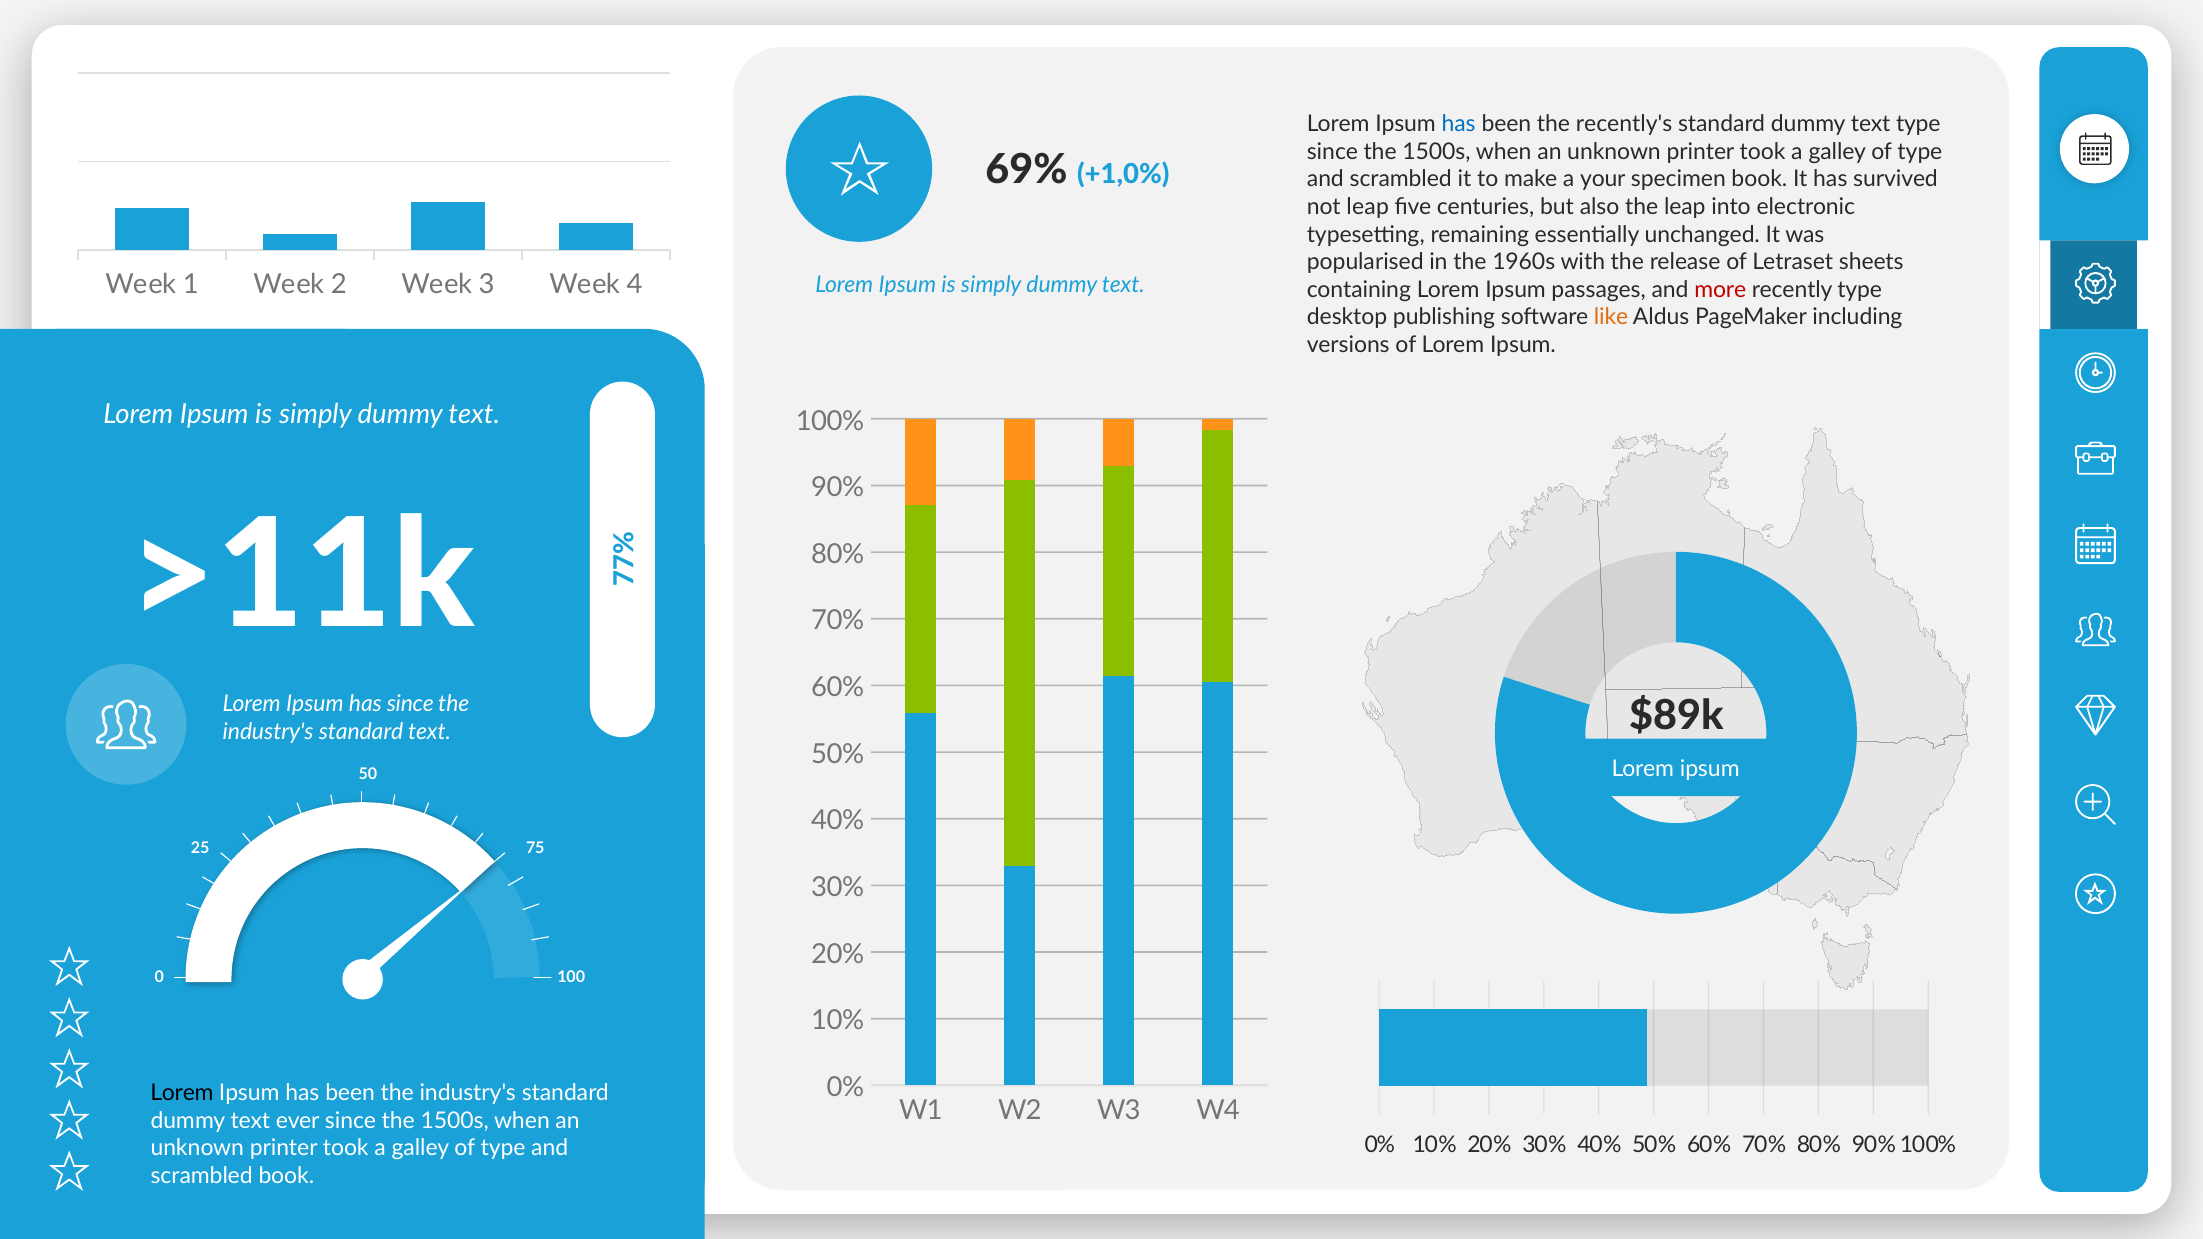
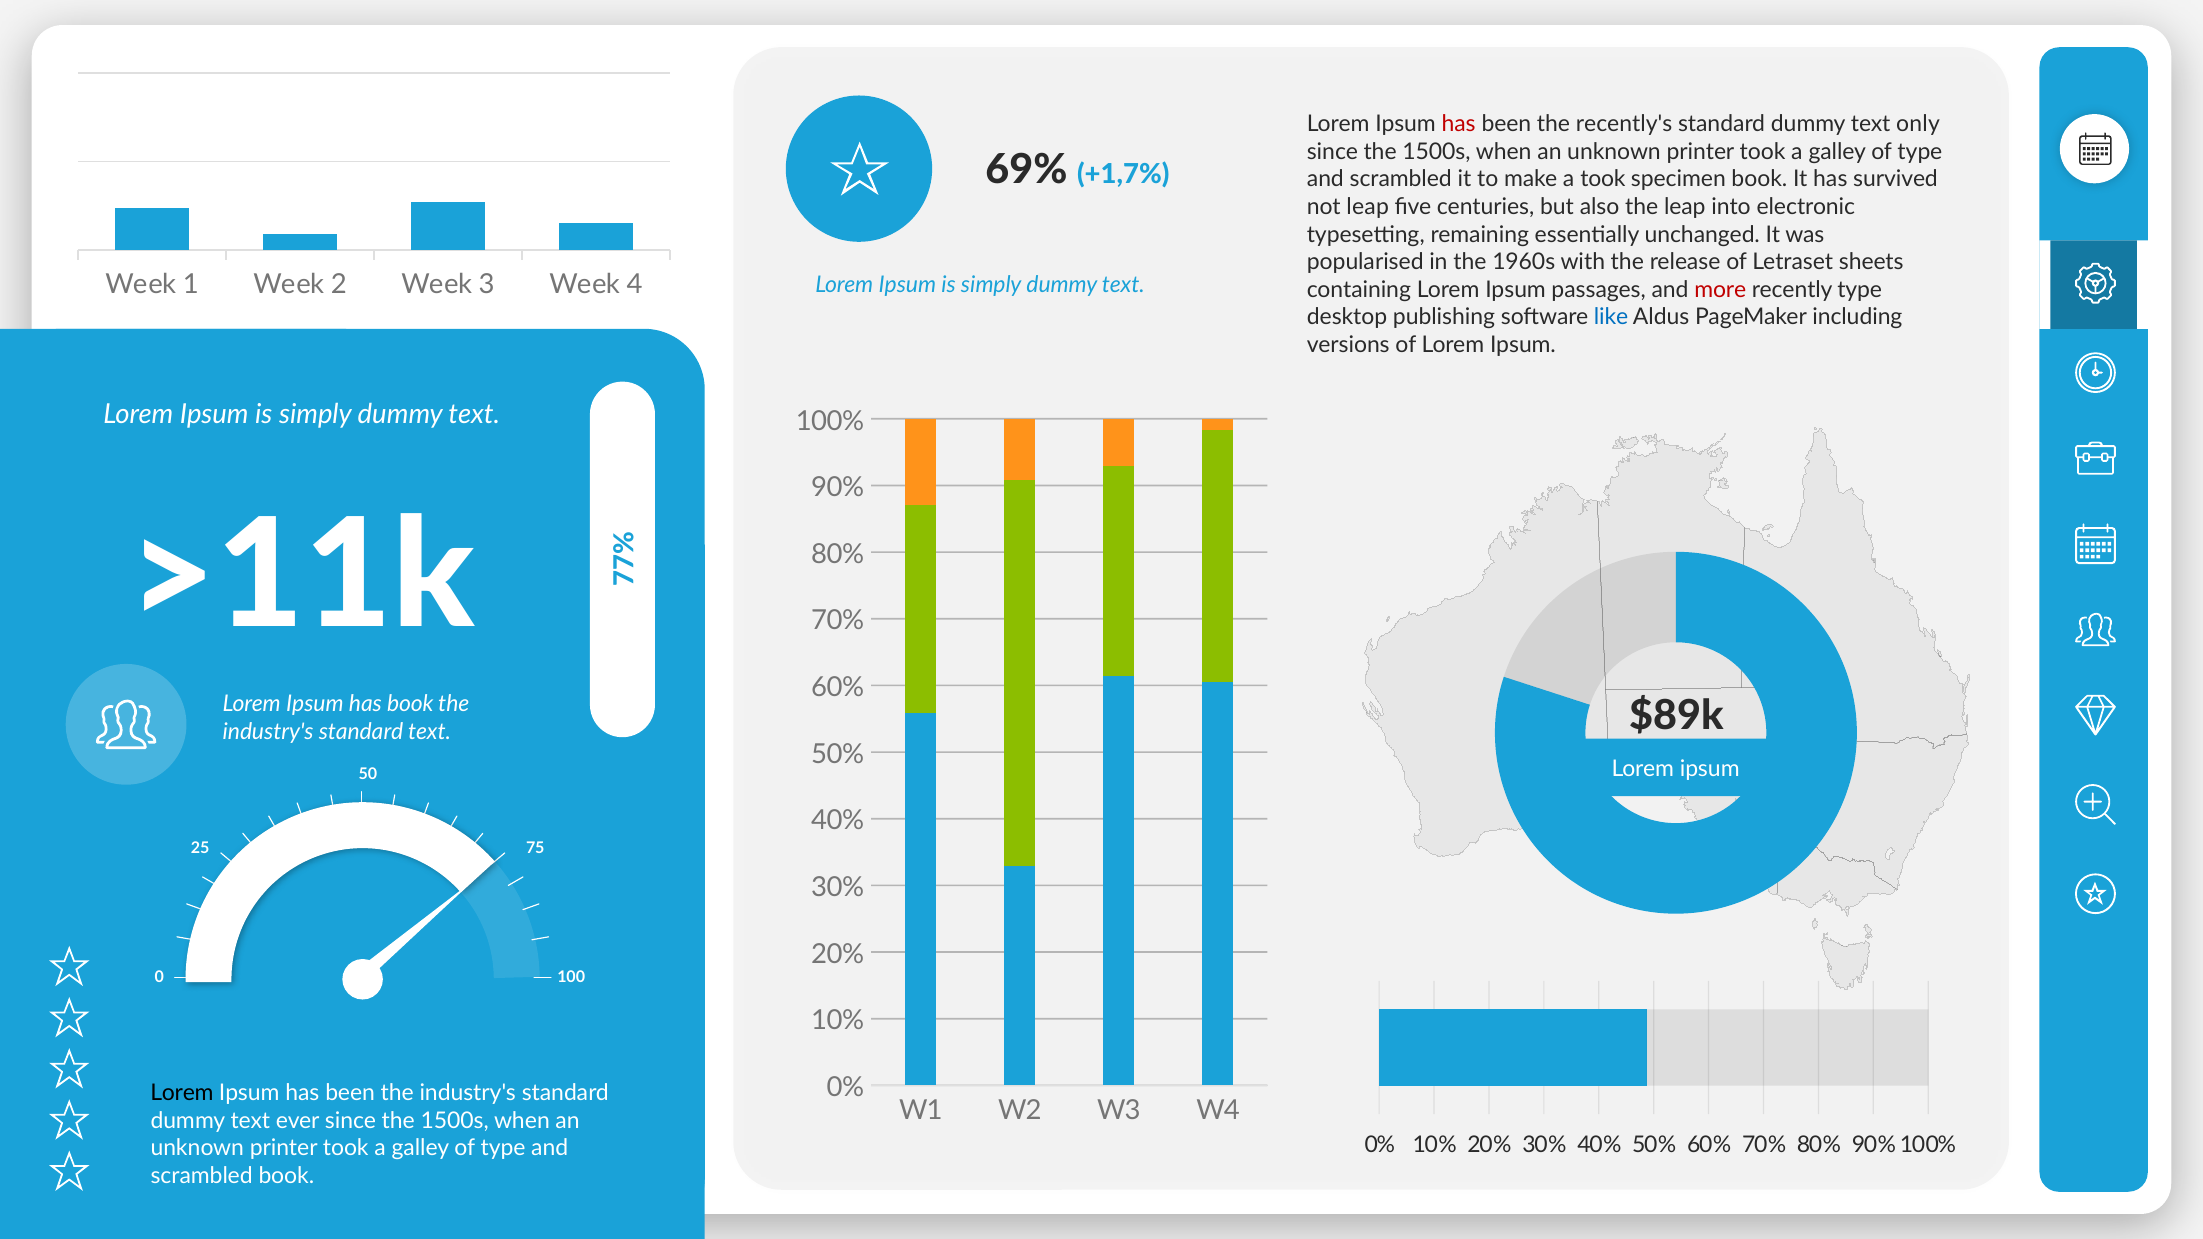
has at (1459, 124) colour: blue -> red
text type: type -> only
+1,0%: +1,0% -> +1,7%
a your: your -> took
like colour: orange -> blue
has since: since -> book
